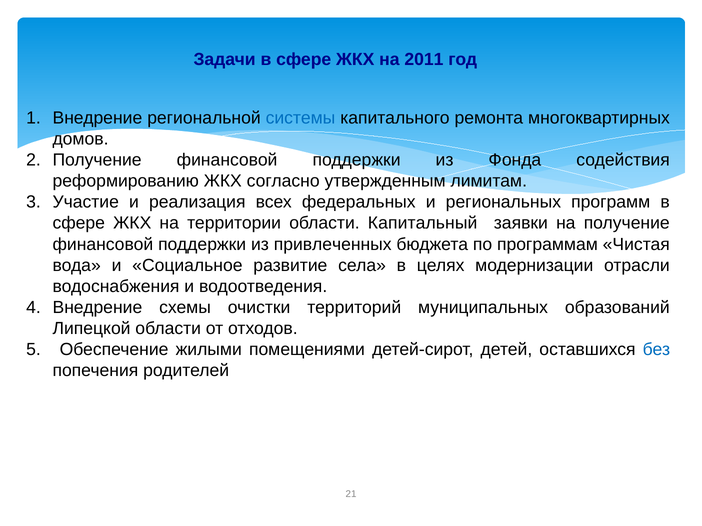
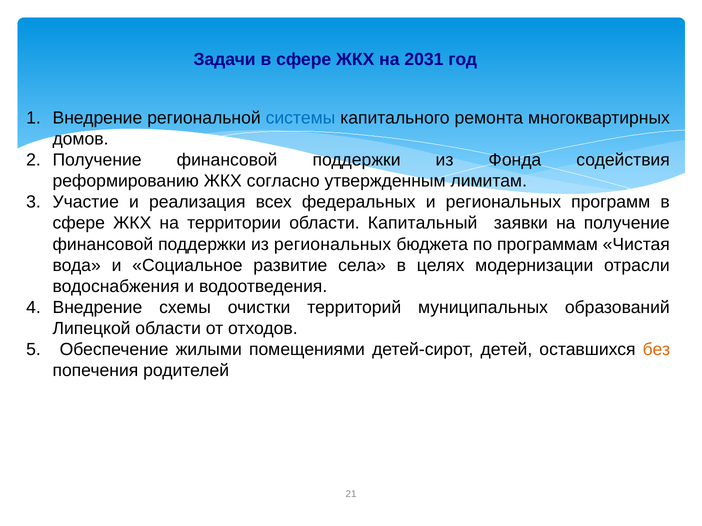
2011: 2011 -> 2031
из привлеченных: привлеченных -> региональных
без colour: blue -> orange
